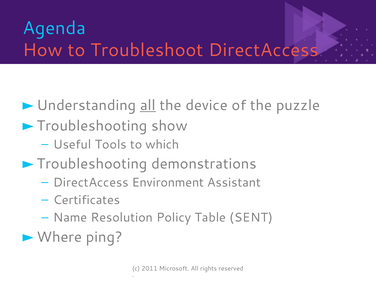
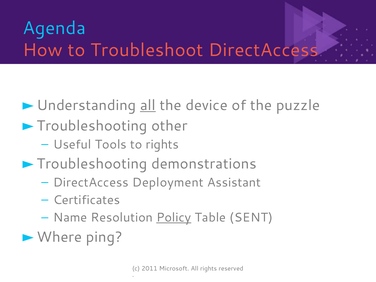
show: show -> other
to which: which -> rights
Environment: Environment -> Deployment
Policy underline: none -> present
